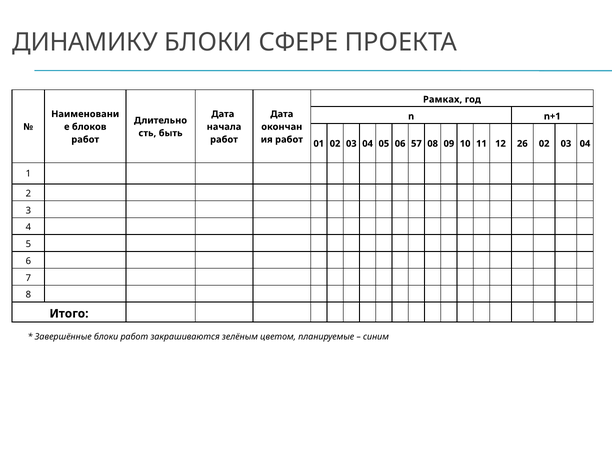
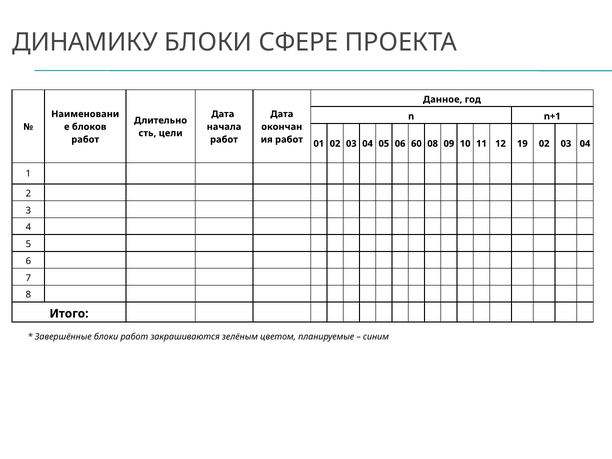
Рамках: Рамках -> Данное
быть: быть -> цели
57: 57 -> 60
26: 26 -> 19
